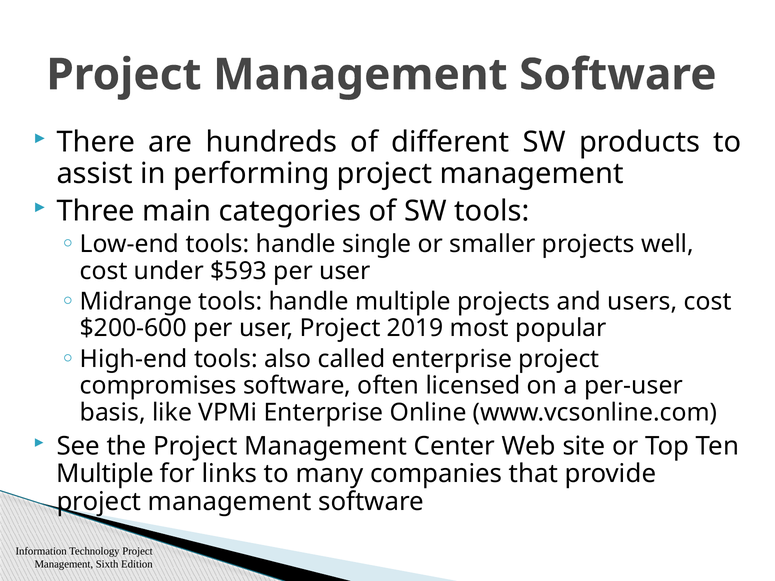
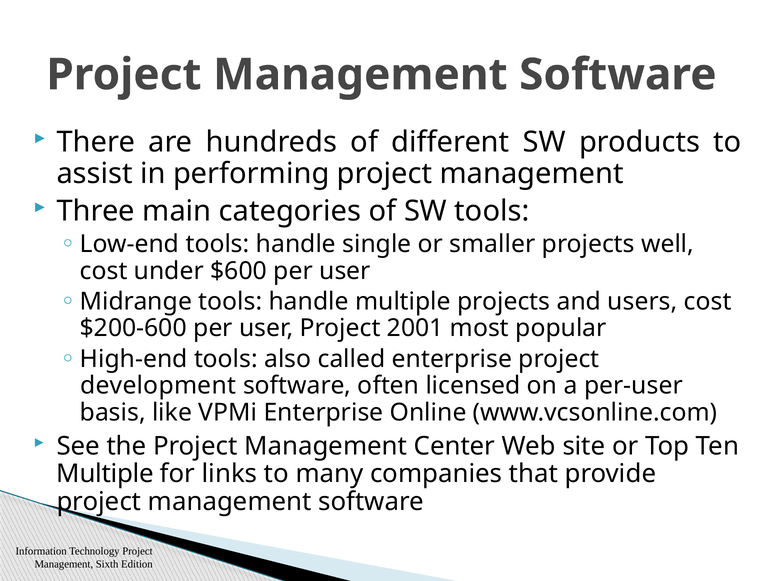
$593: $593 -> $600
2019: 2019 -> 2001
compromises: compromises -> development
